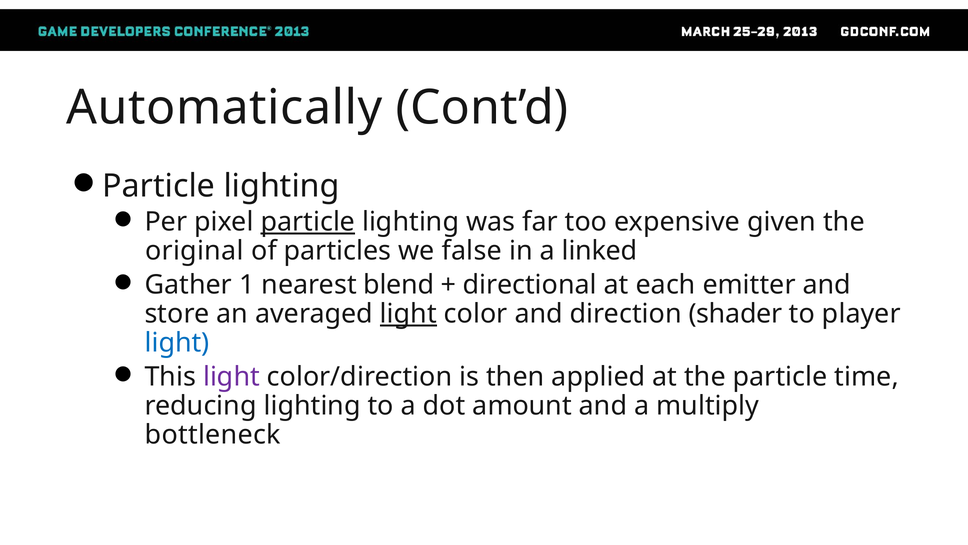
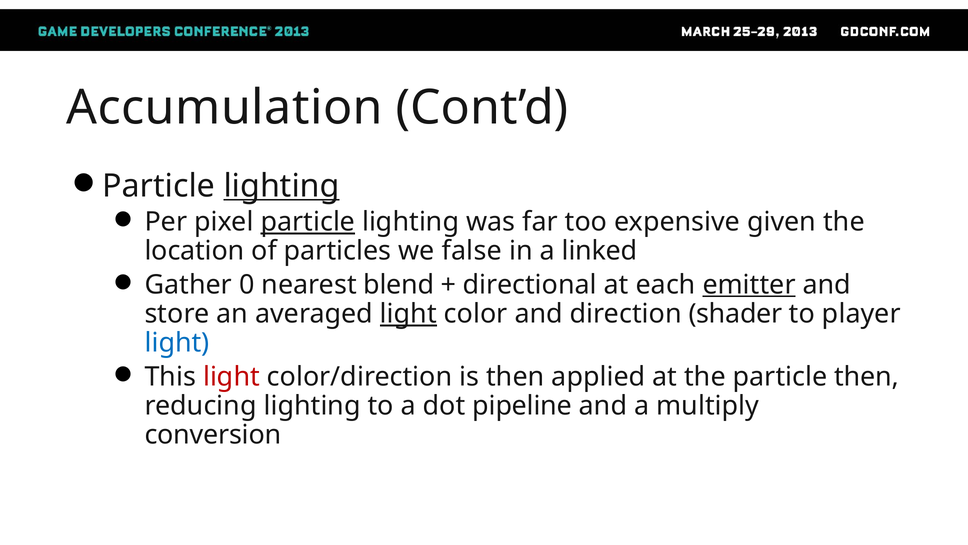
Automatically: Automatically -> Accumulation
lighting at (282, 186) underline: none -> present
original: original -> location
1: 1 -> 0
emitter underline: none -> present
light at (231, 377) colour: purple -> red
particle time: time -> then
amount: amount -> pipeline
bottleneck: bottleneck -> conversion
